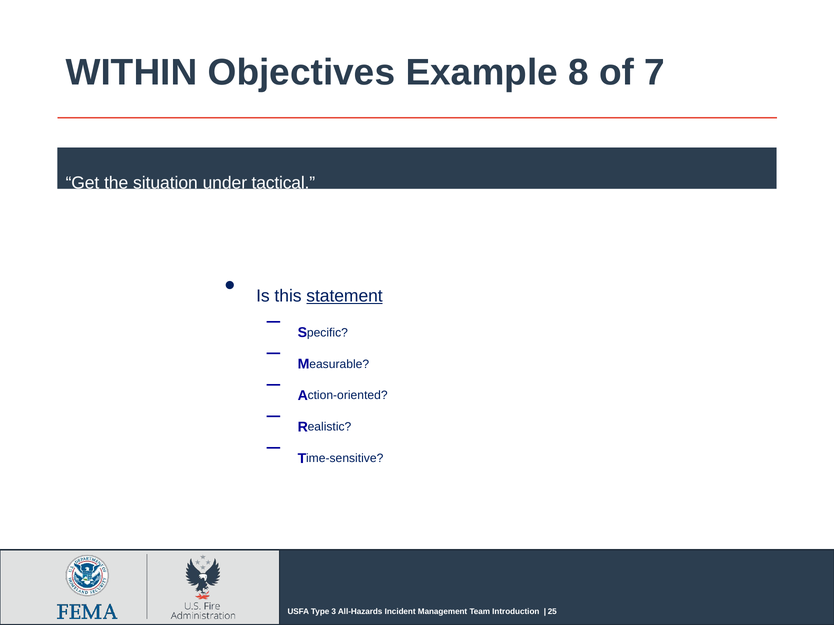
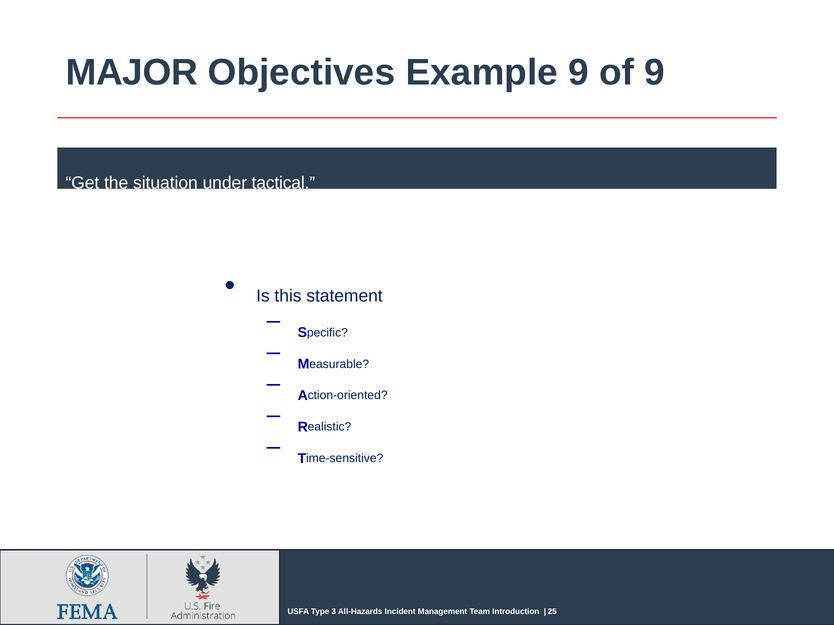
WITHIN: WITHIN -> MAJOR
Example 8: 8 -> 9
of 7: 7 -> 9
statement underline: present -> none
